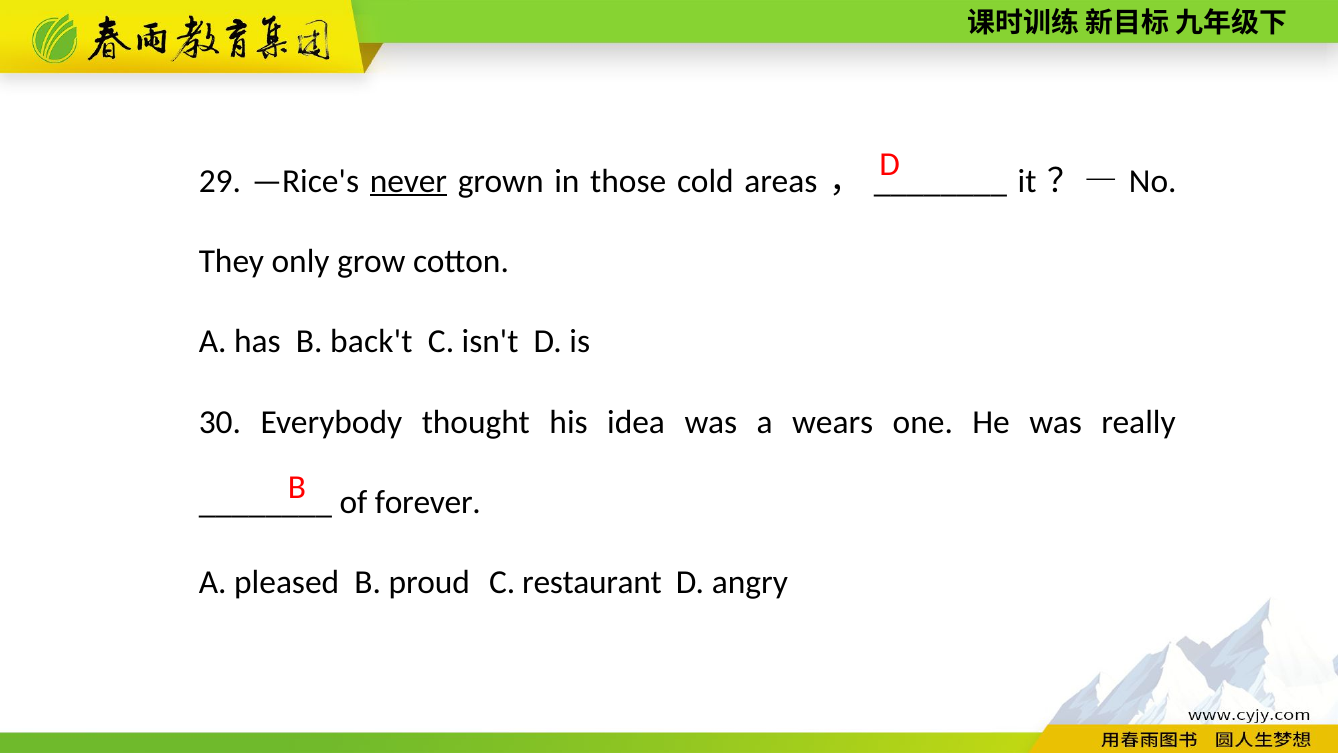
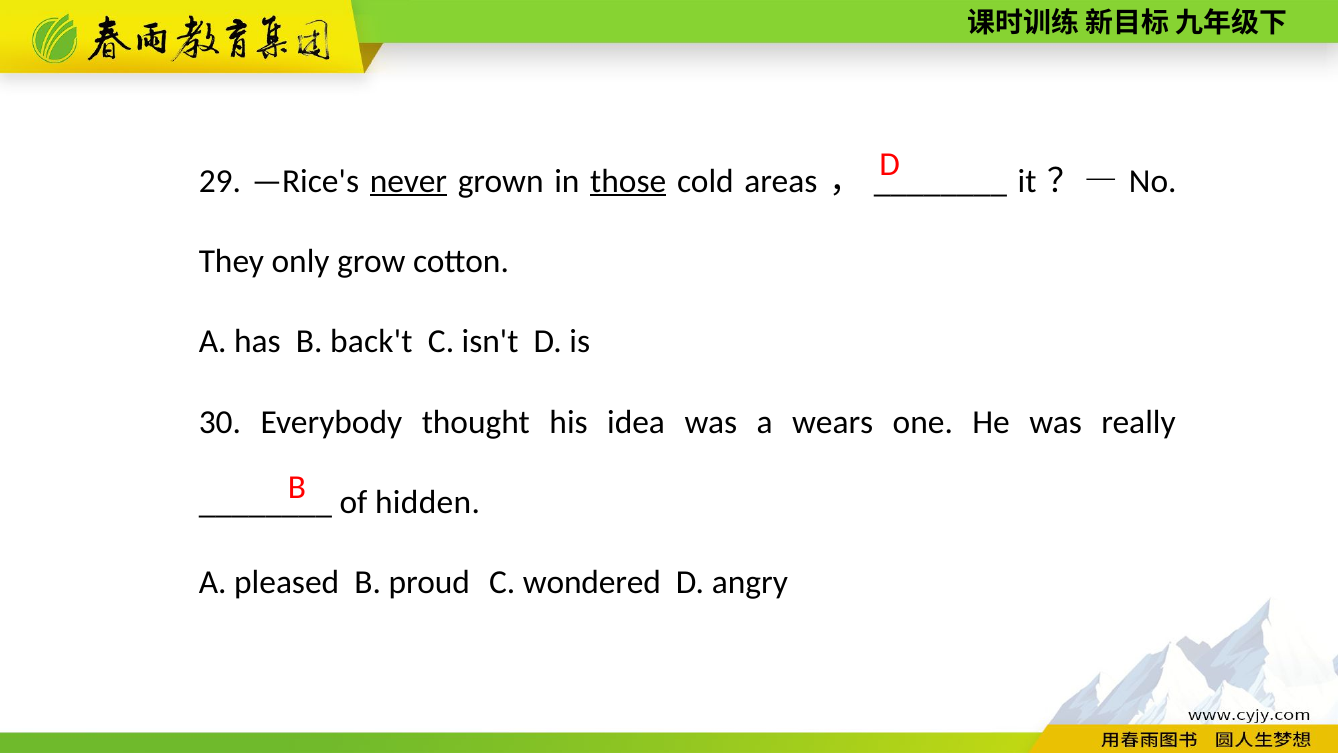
those underline: none -> present
forever: forever -> hidden
restaurant: restaurant -> wondered
